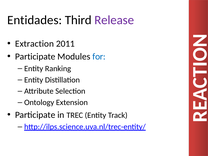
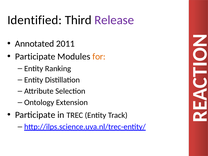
Entidades: Entidades -> Identified
Extraction: Extraction -> Annotated
for colour: blue -> orange
